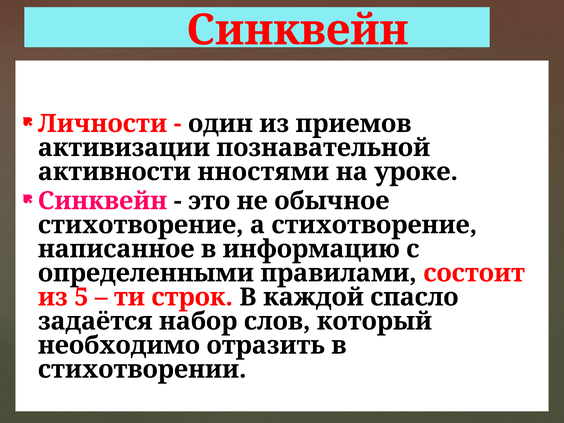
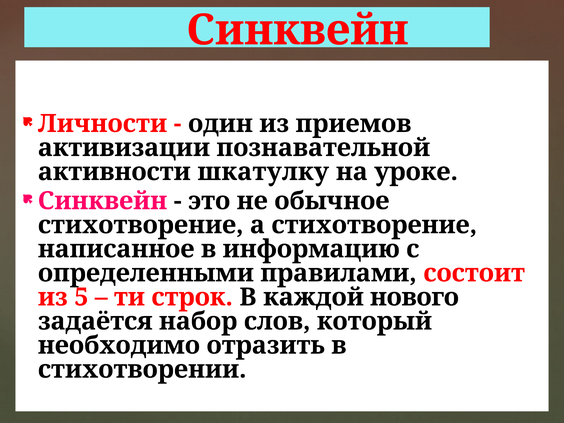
нностями: нностями -> шкатулку
спасло: спасло -> нового
